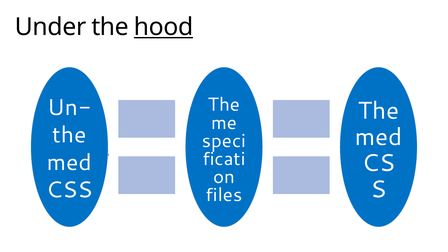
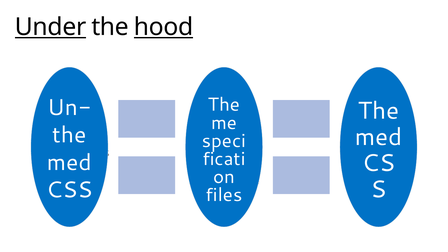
Under underline: none -> present
